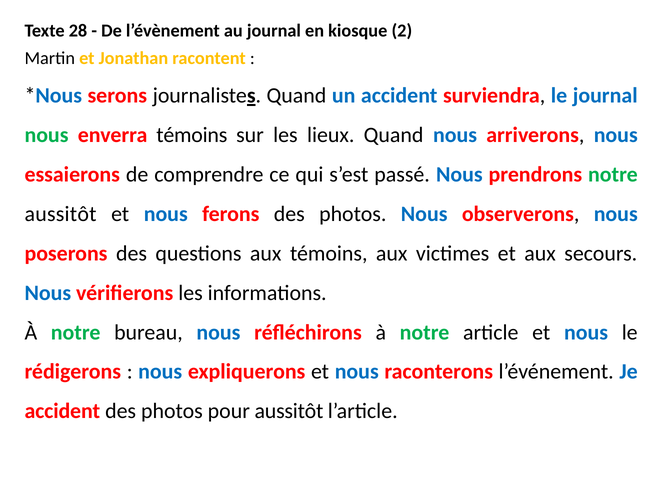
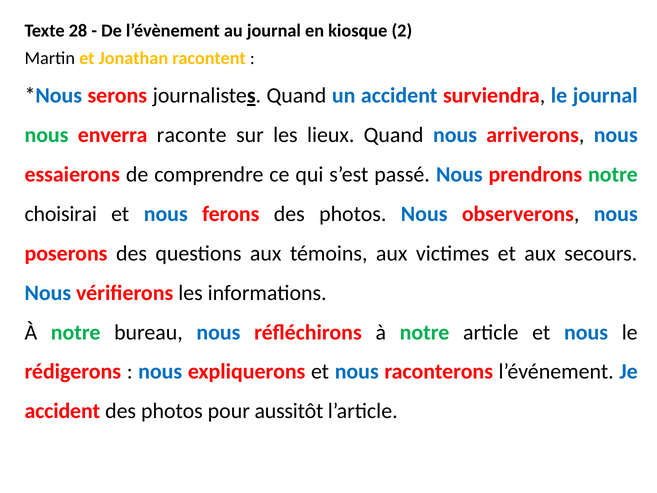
enverra témoins: témoins -> raconte
aussitôt at (61, 214): aussitôt -> choisirai
